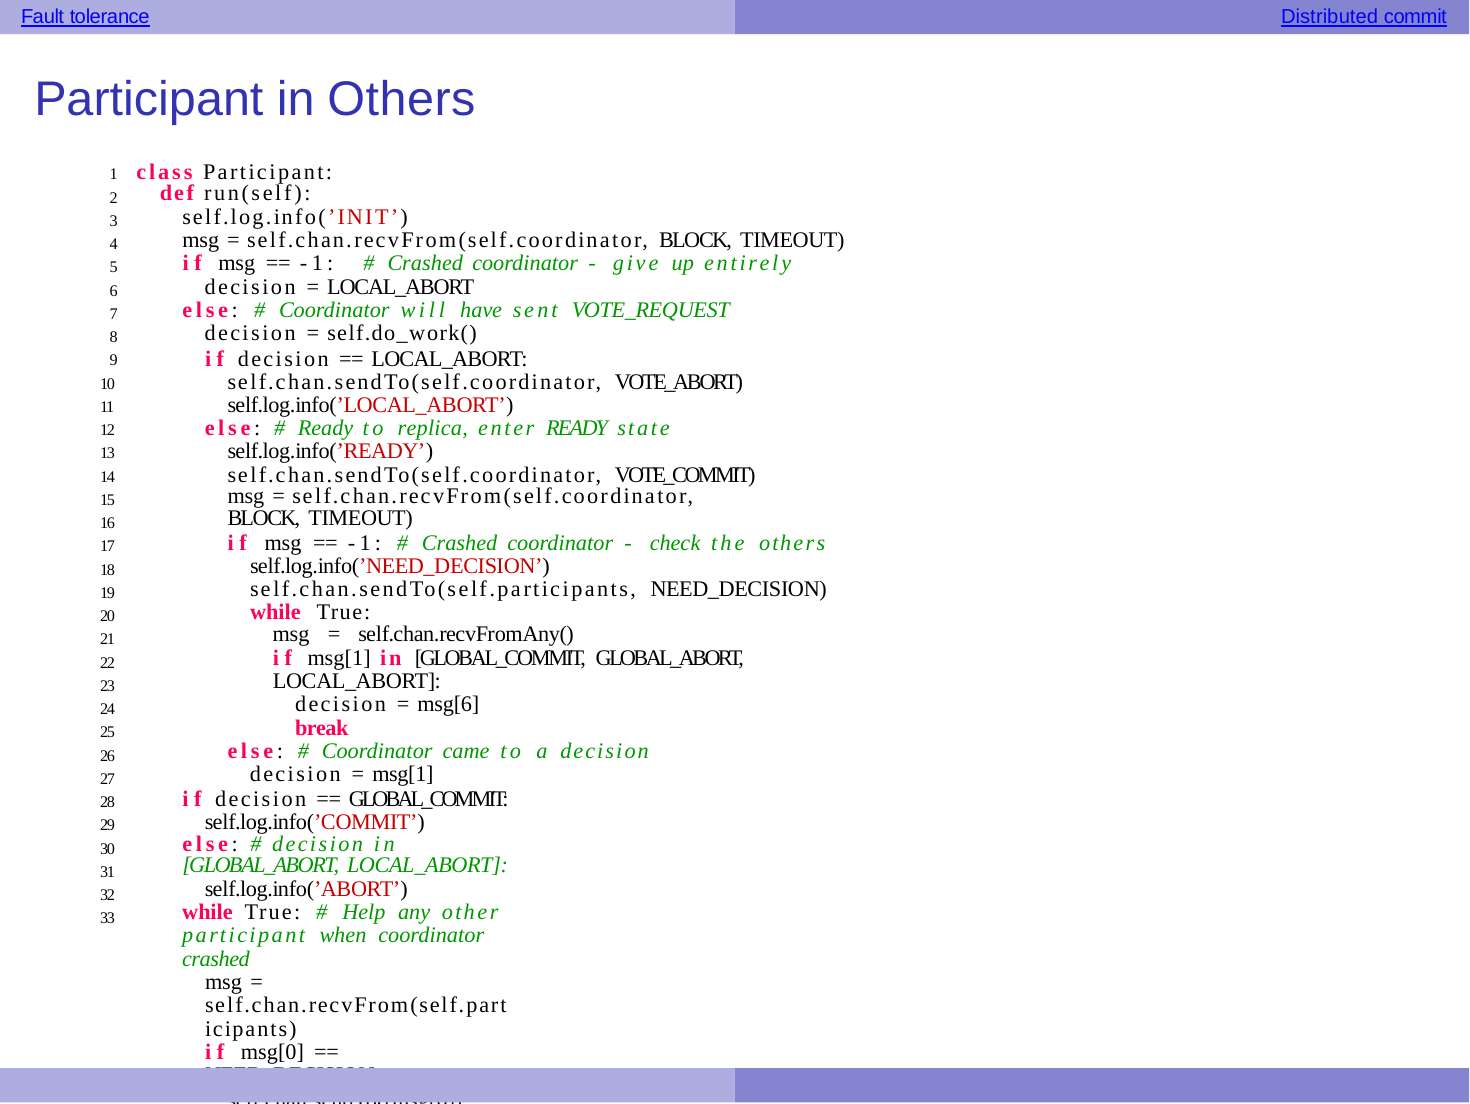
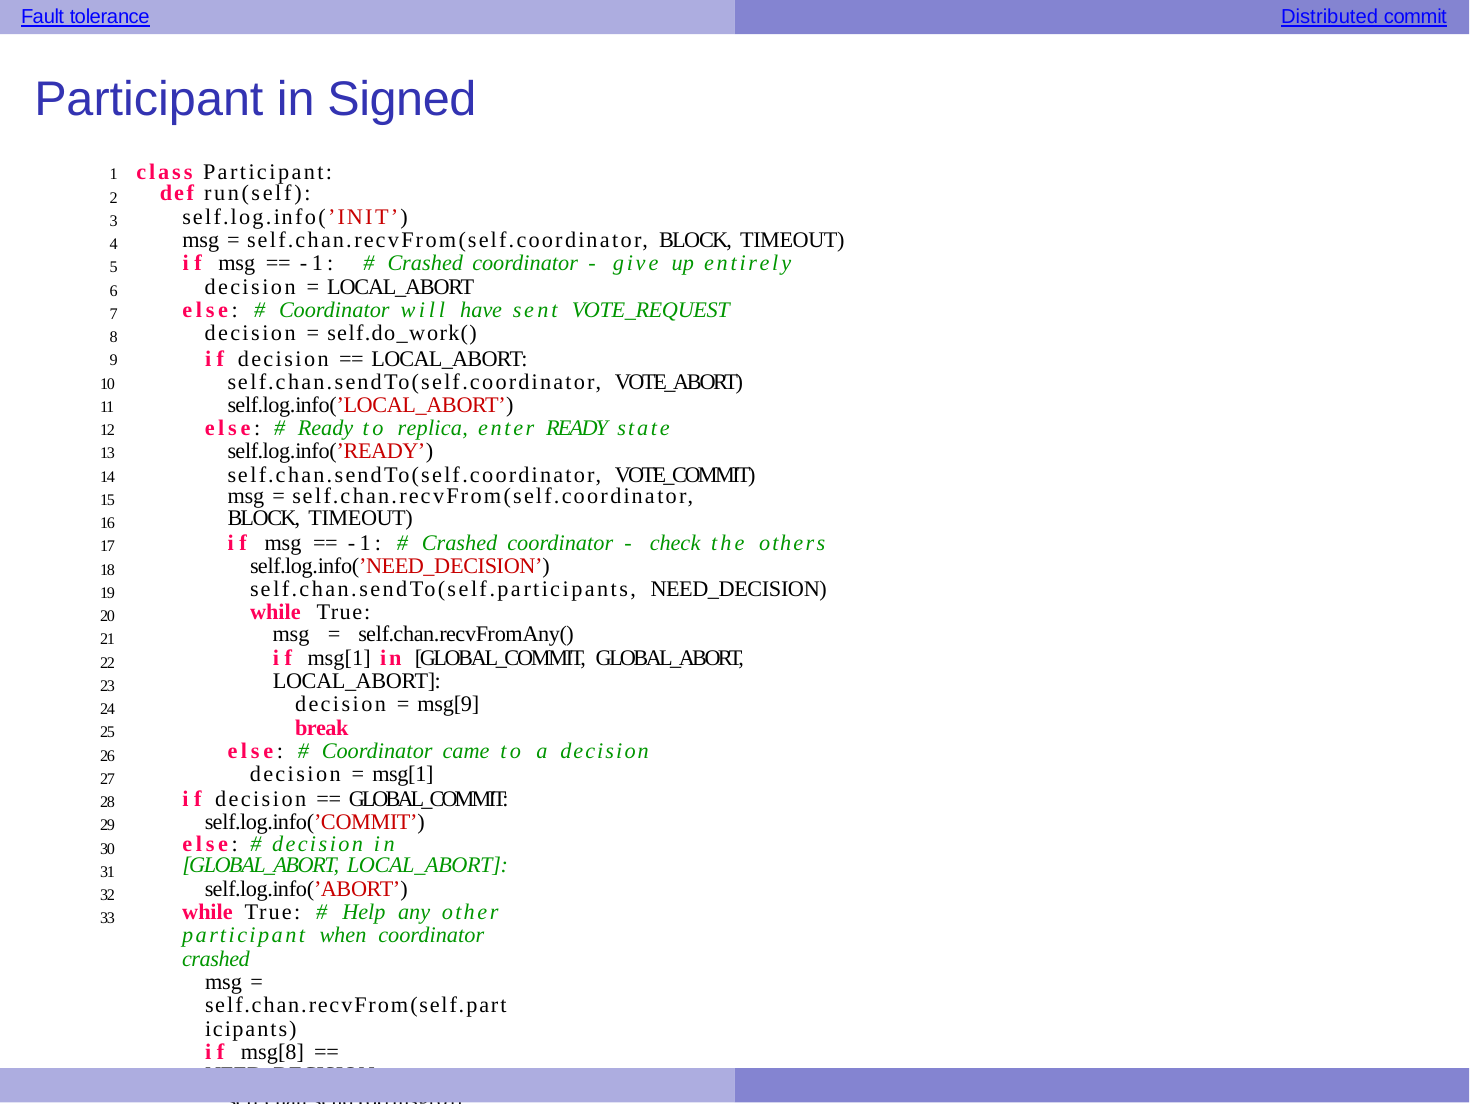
in Others: Others -> Signed
msg[6: msg[6 -> msg[9
msg[0: msg[0 -> msg[8
